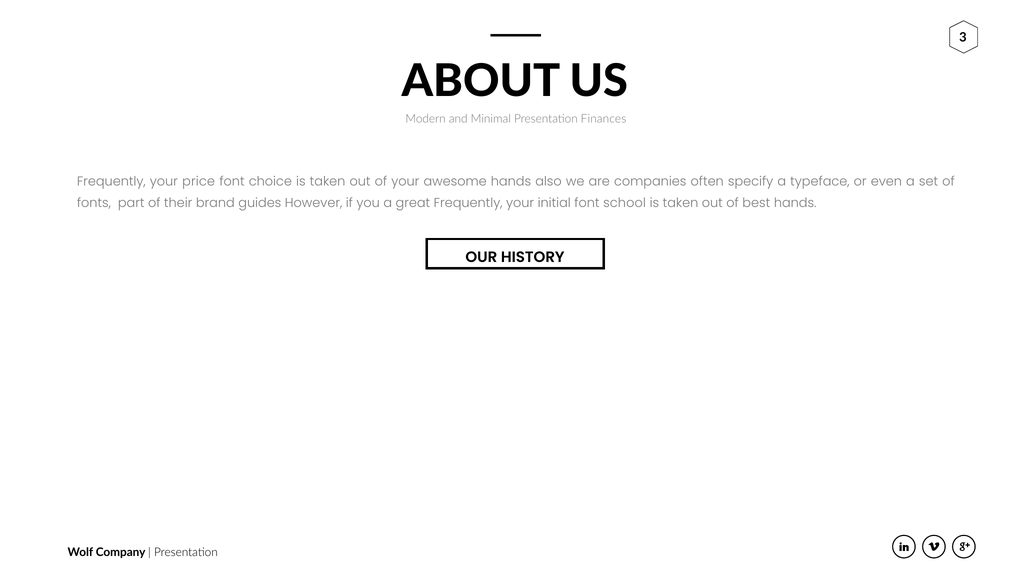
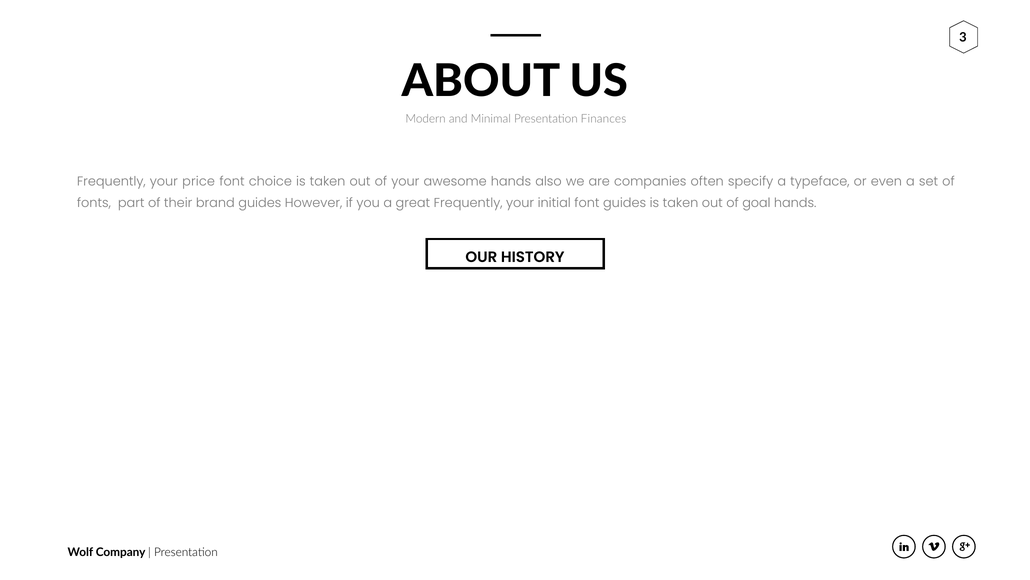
font school: school -> guides
best: best -> goal
